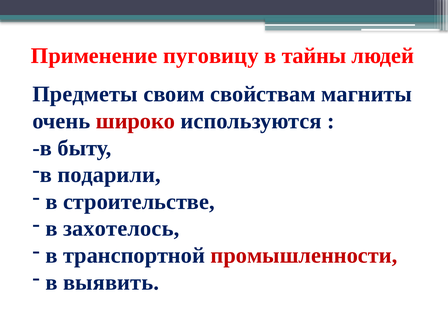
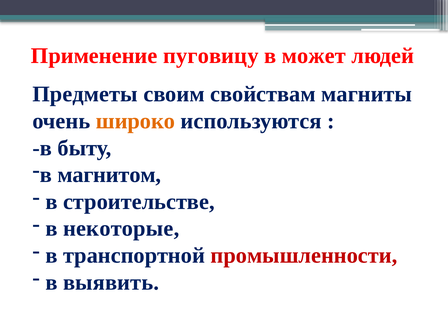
тайны: тайны -> может
широко colour: red -> orange
подарили: подарили -> магнитом
захотелось: захотелось -> некоторые
